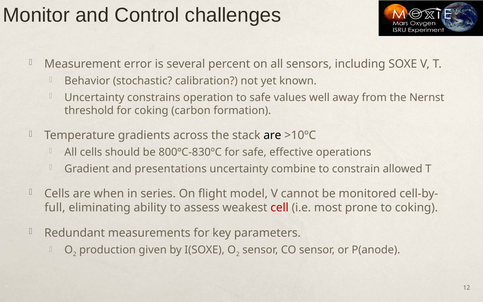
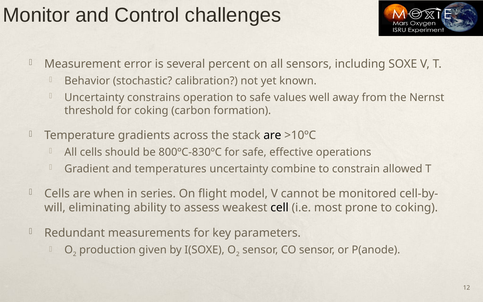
presentations: presentations -> temperatures
full: full -> will
cell colour: red -> black
